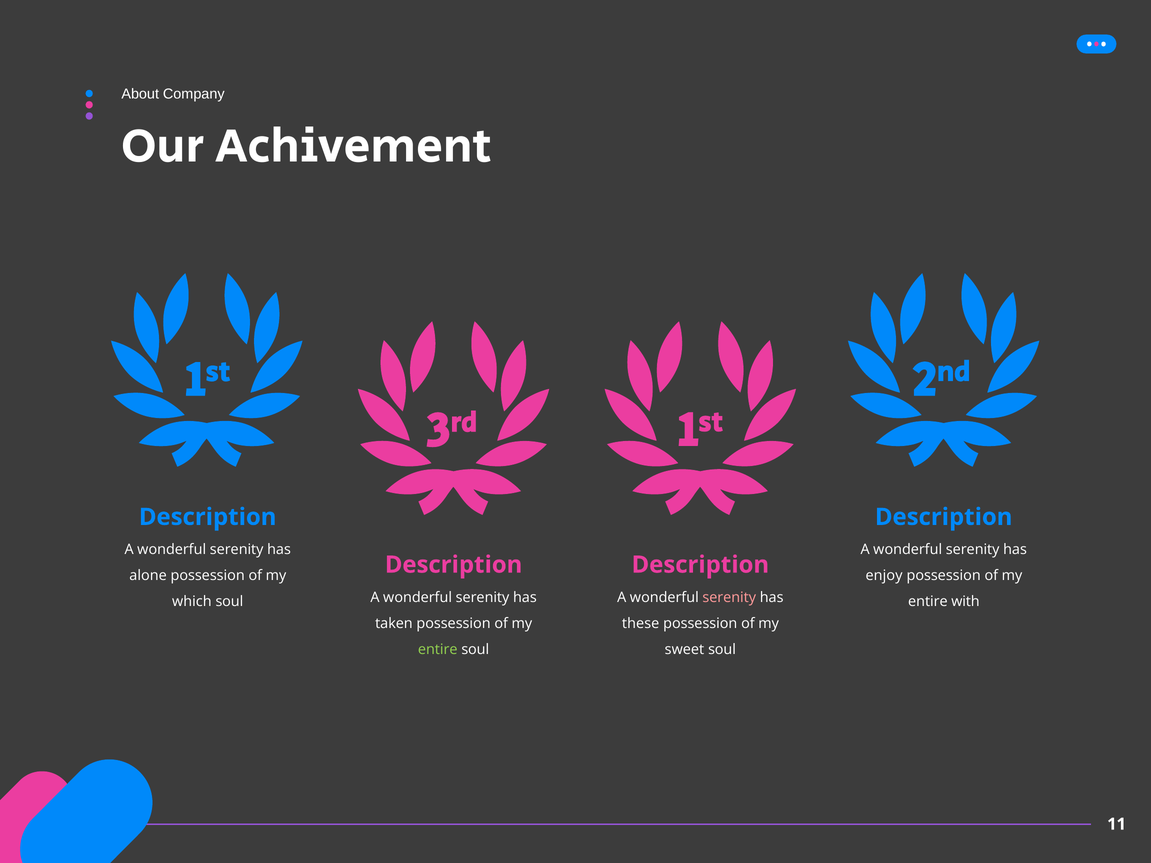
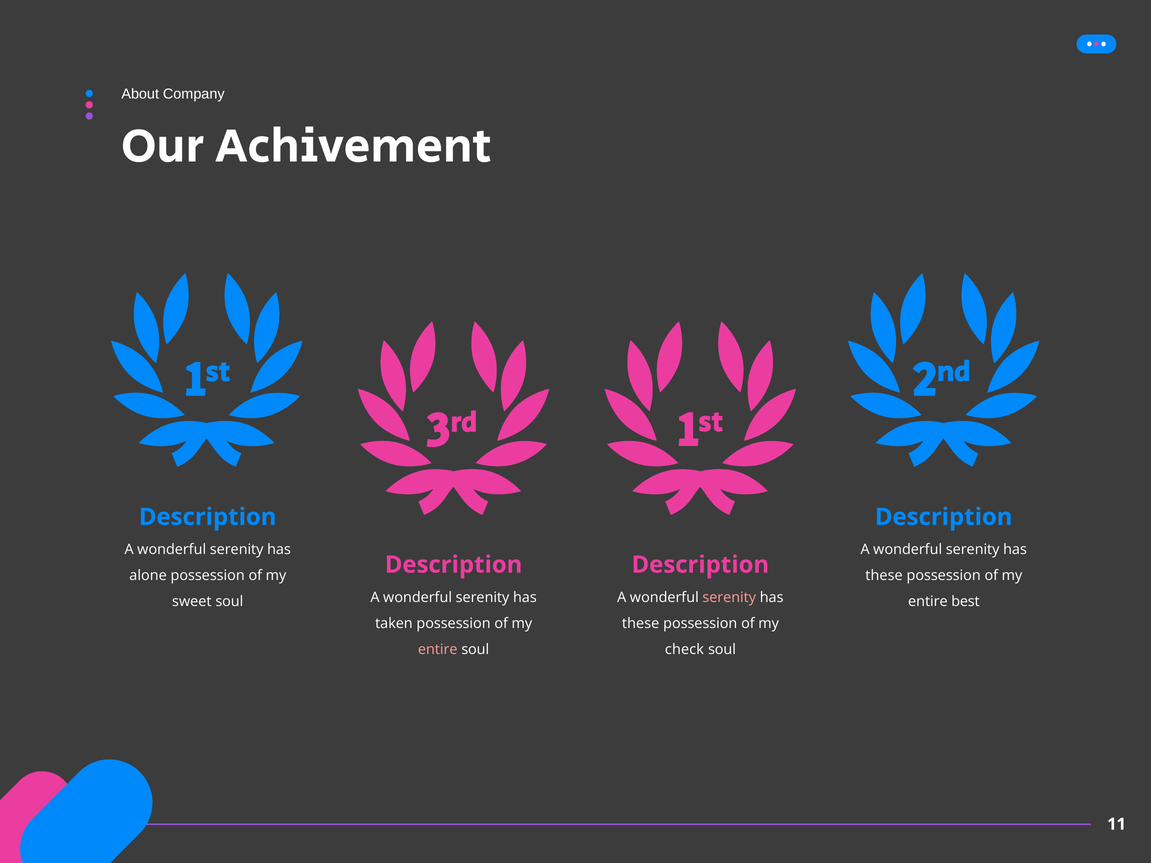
enjoy at (884, 576): enjoy -> these
which: which -> sweet
with: with -> best
entire at (438, 650) colour: light green -> pink
sweet: sweet -> check
